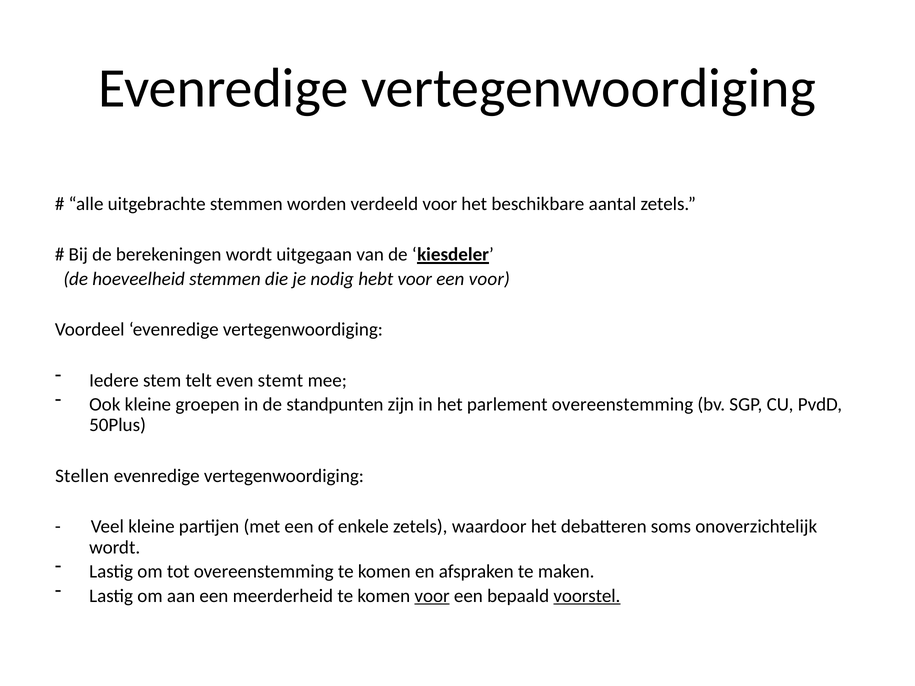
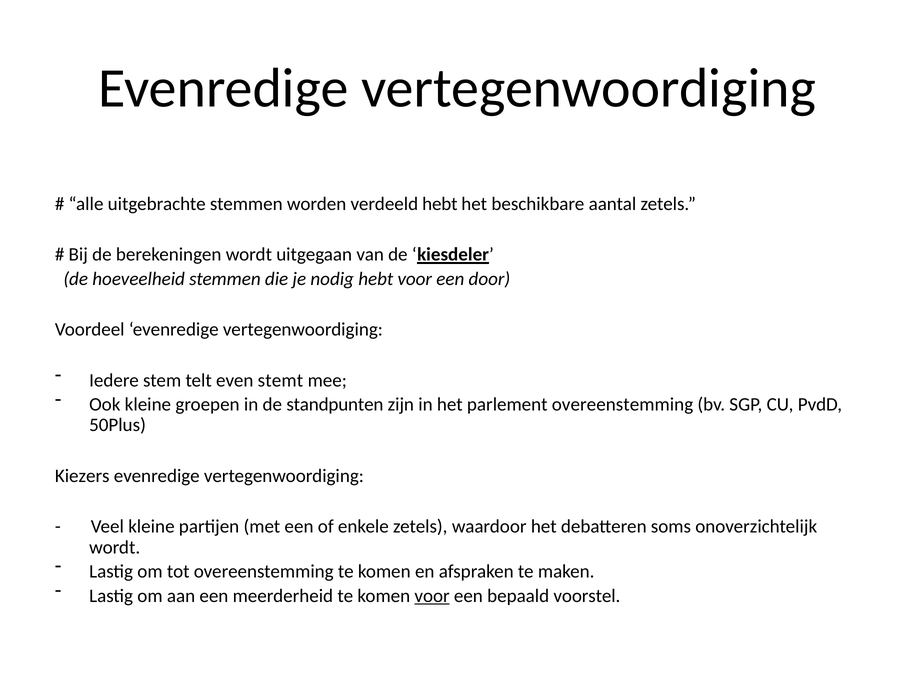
verdeeld voor: voor -> hebt
een voor: voor -> door
Stellen: Stellen -> Kiezers
voorstel underline: present -> none
